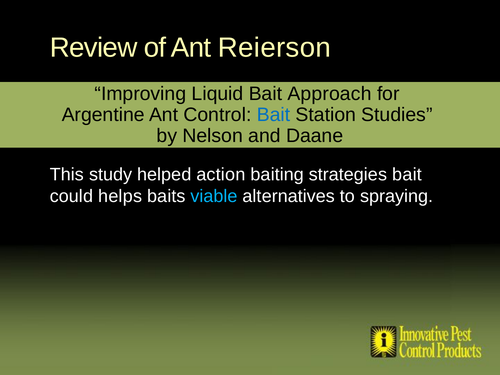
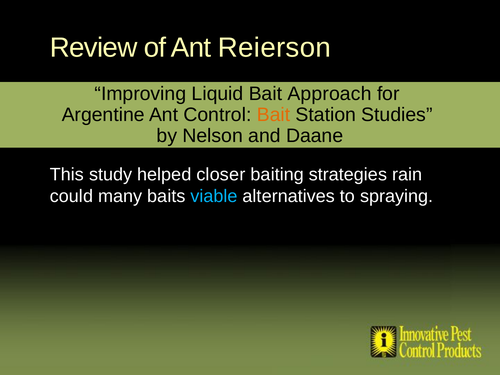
Bait at (274, 115) colour: blue -> orange
action: action -> closer
strategies bait: bait -> rain
helps: helps -> many
